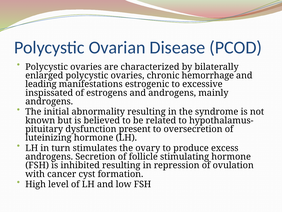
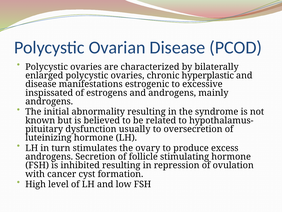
hemorrhage: hemorrhage -> hyperplastic
leading at (41, 84): leading -> disease
present: present -> usually
